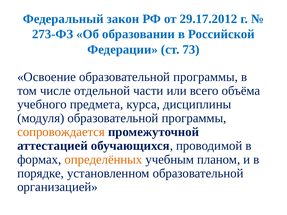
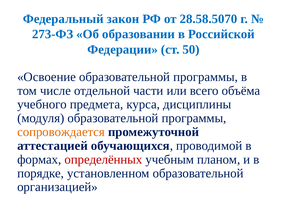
29.17.2012: 29.17.2012 -> 28.58.5070
73: 73 -> 50
определённых colour: orange -> red
